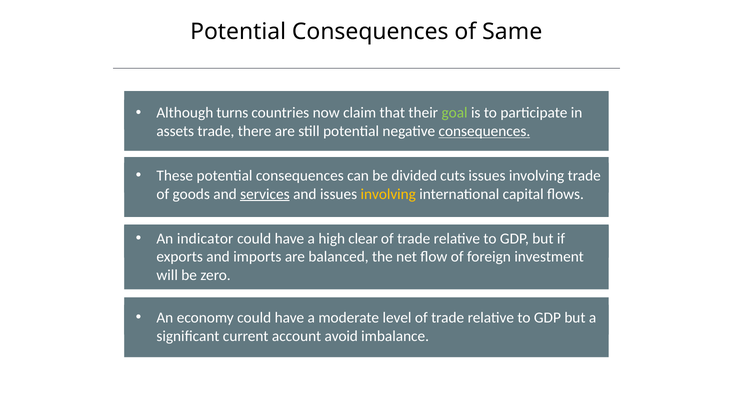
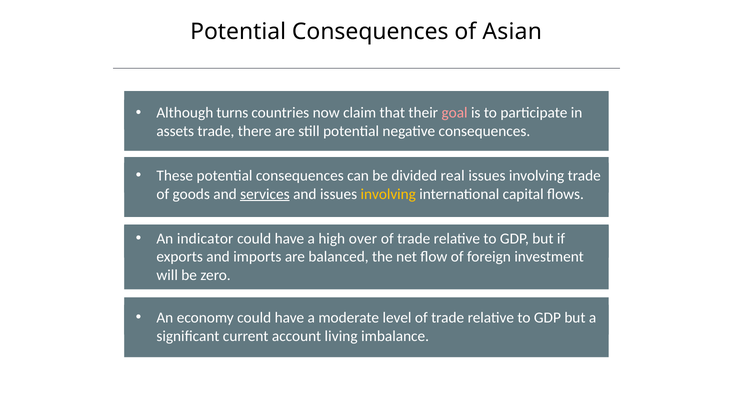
Same: Same -> Asian
goal colour: light green -> pink
consequences at (484, 131) underline: present -> none
cuts: cuts -> real
clear: clear -> over
avoid: avoid -> living
